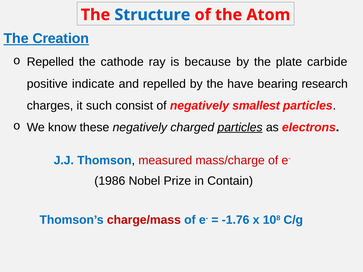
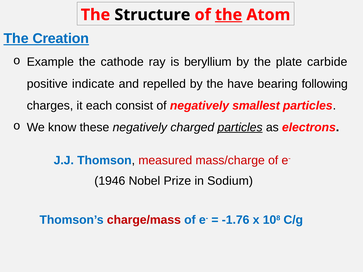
Structure colour: blue -> black
the at (229, 15) underline: none -> present
Repelled at (50, 62): Repelled -> Example
because: because -> beryllium
research: research -> following
such: such -> each
1986: 1986 -> 1946
Contain: Contain -> Sodium
